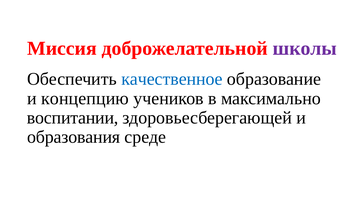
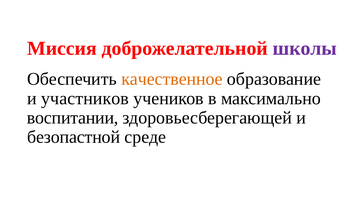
качественное colour: blue -> orange
концепцию: концепцию -> участников
образования: образования -> безопастной
